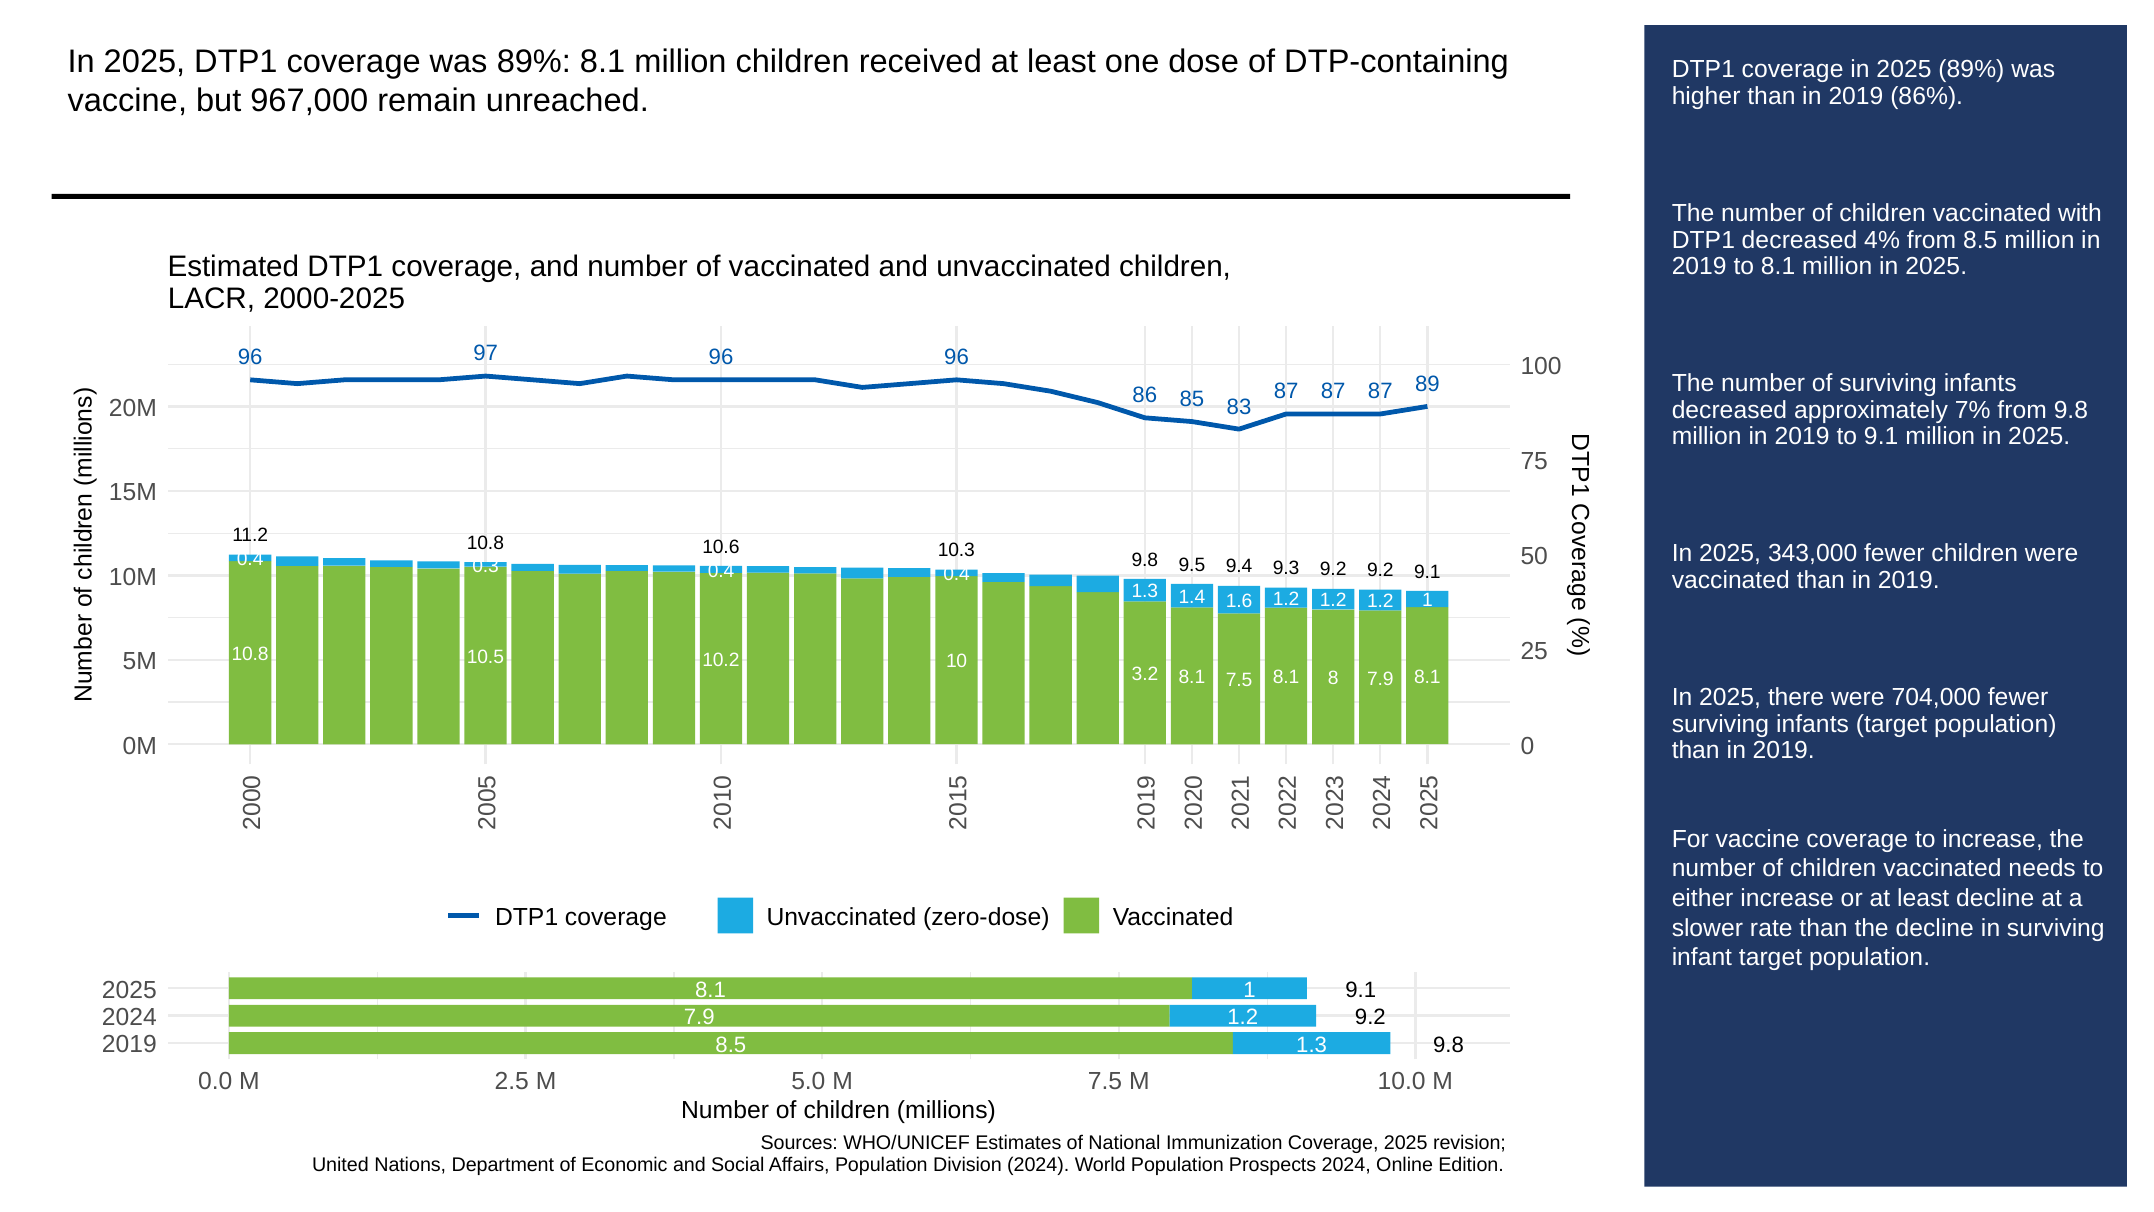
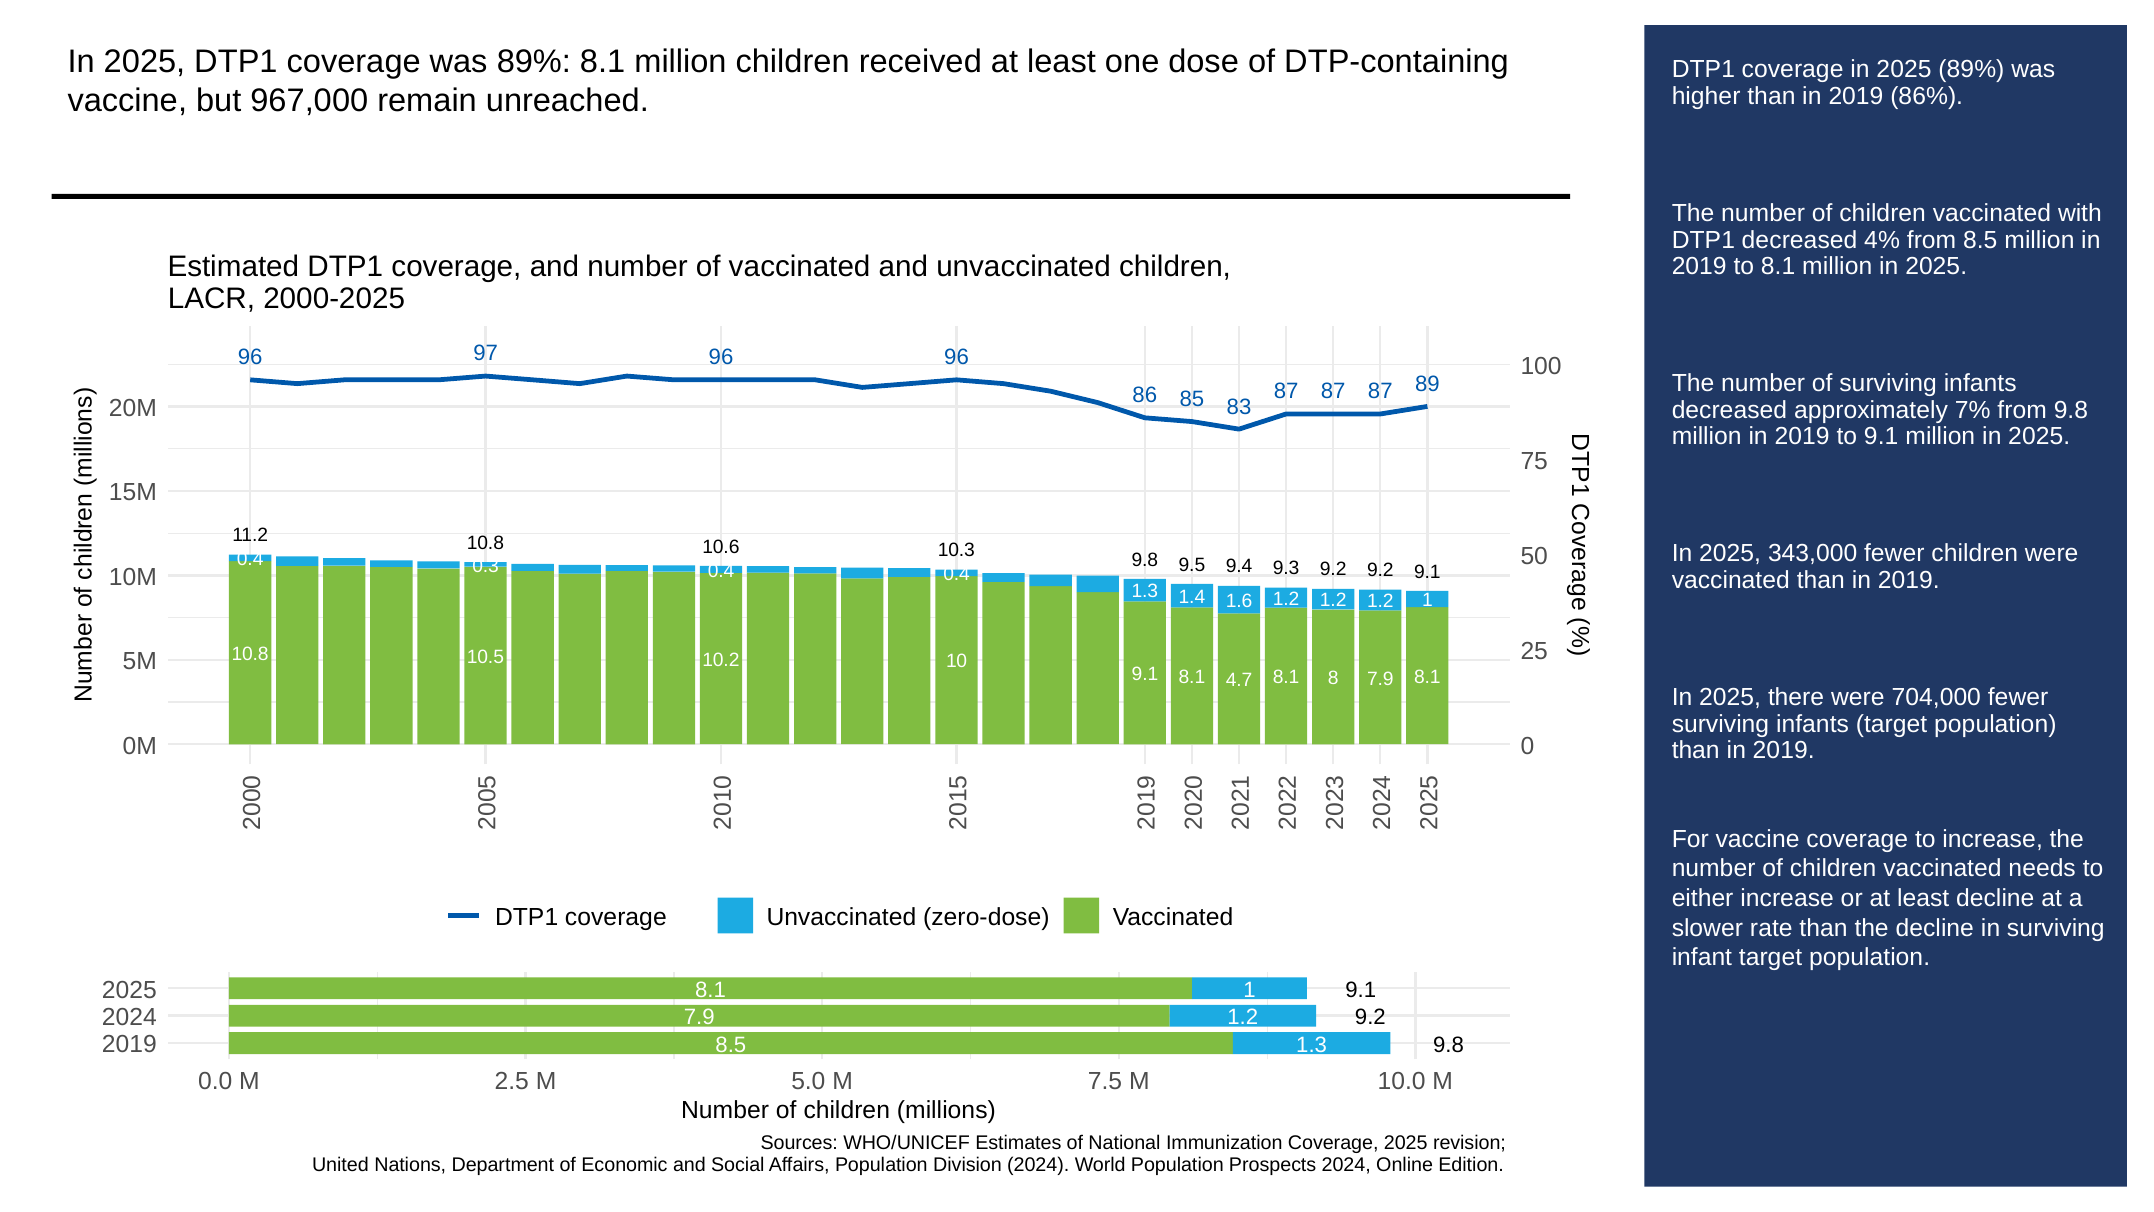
3.2 at (1145, 674): 3.2 -> 9.1
7.5 at (1239, 680): 7.5 -> 4.7
